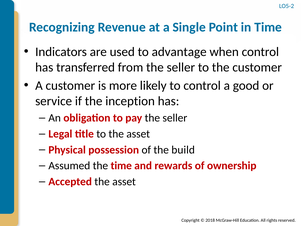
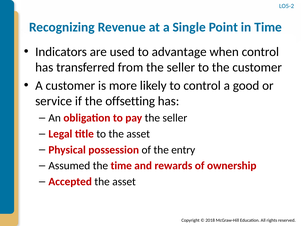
inception: inception -> offsetting
build: build -> entry
